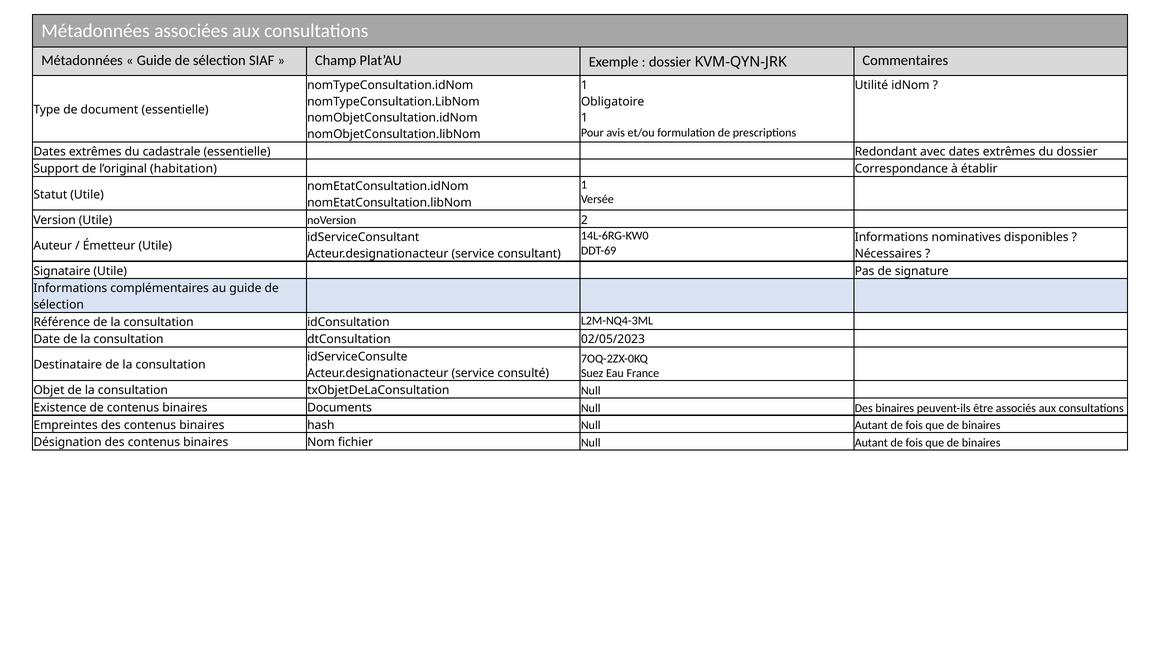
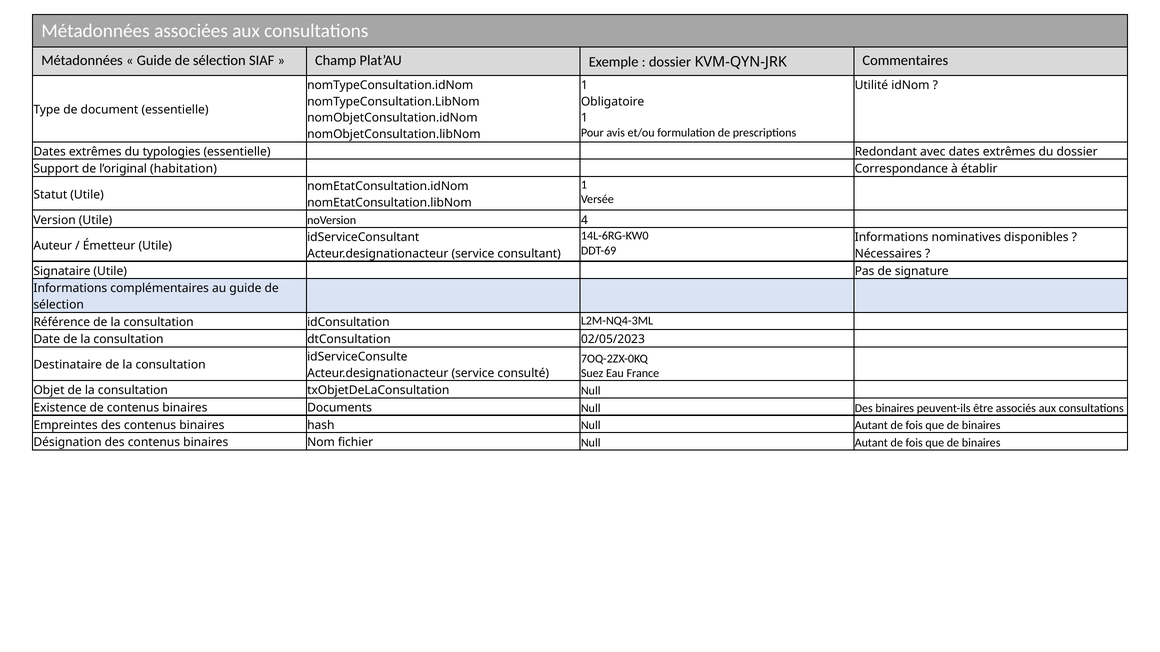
cadastrale: cadastrale -> typologies
2: 2 -> 4
